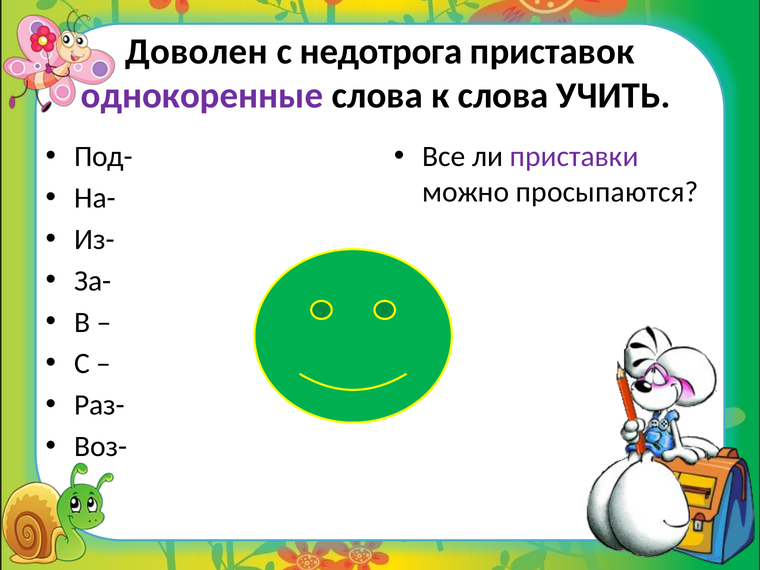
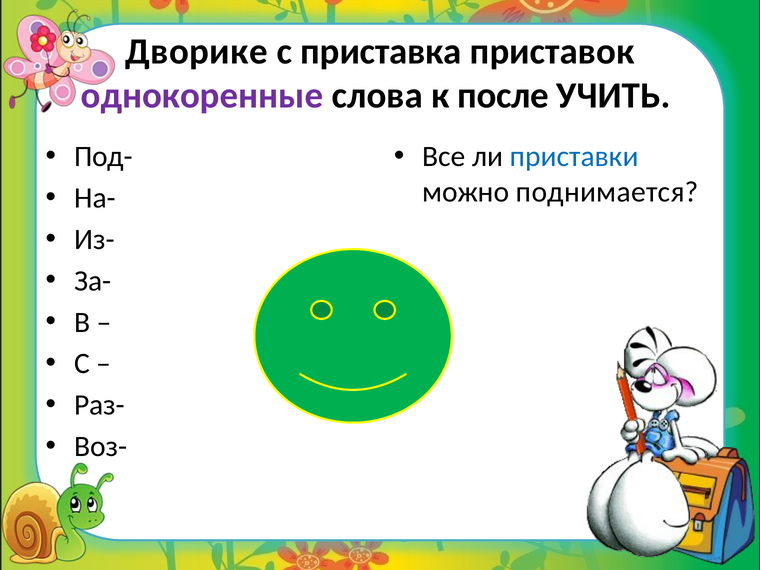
Доволен: Доволен -> Дворике
недотрога: недотрога -> приставка
к слова: слова -> после
приставки colour: purple -> blue
просыпаются: просыпаются -> поднимается
